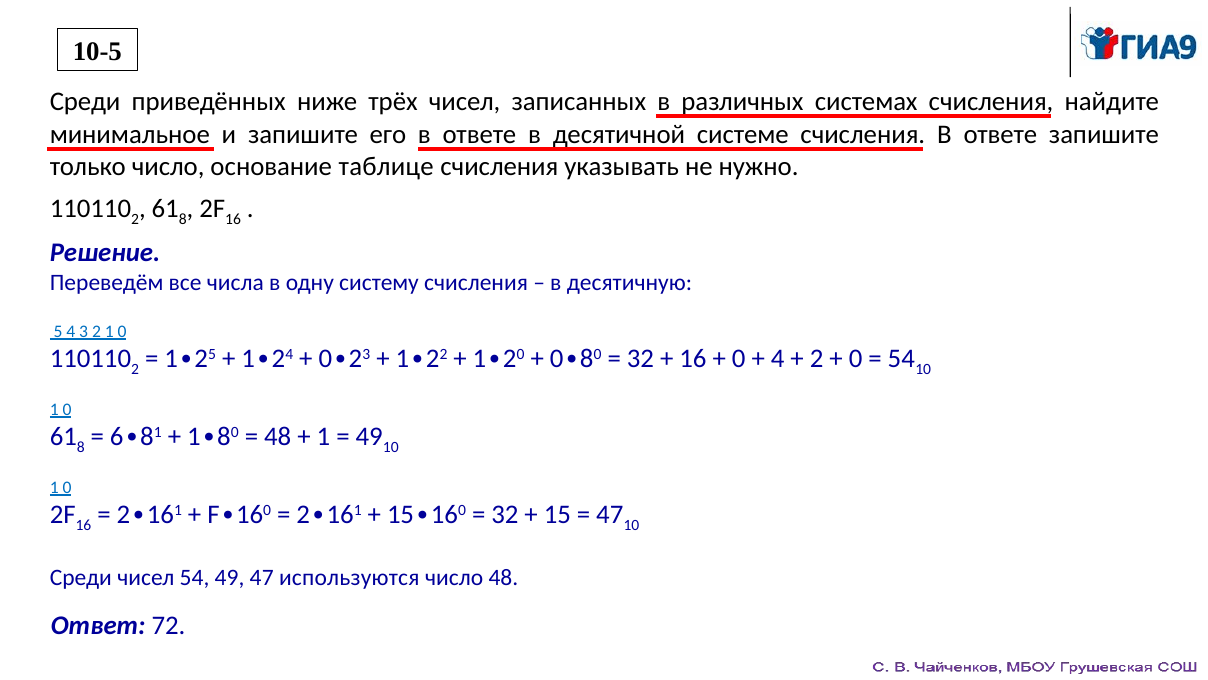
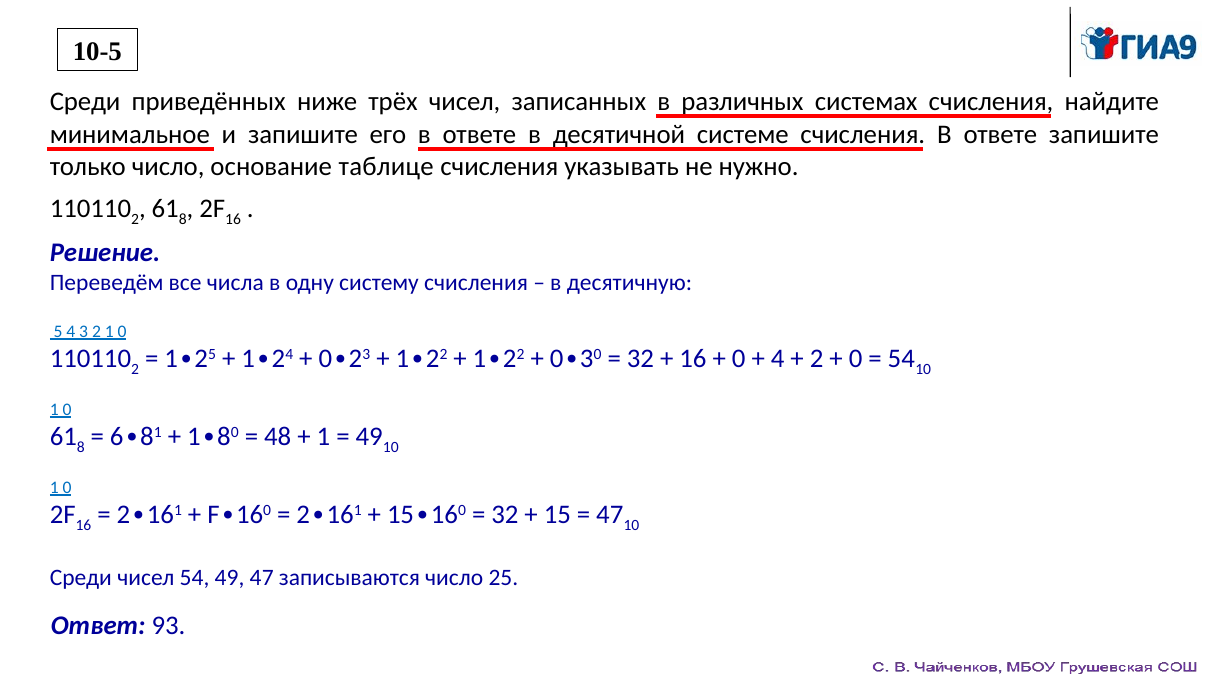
0 at (521, 354): 0 -> 2
0 8: 8 -> 3
используются: используются -> записываются
число 48: 48 -> 25
72: 72 -> 93
